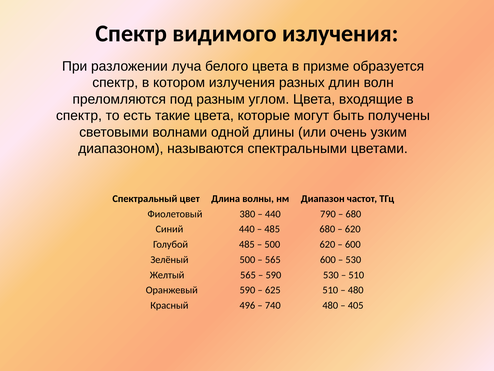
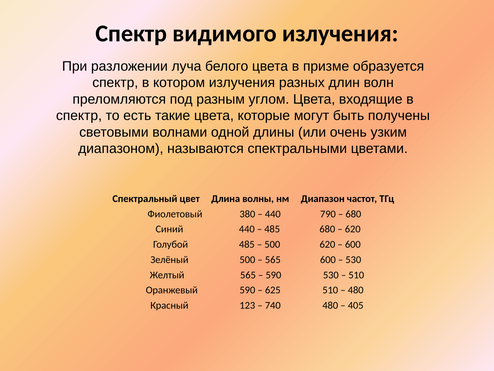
496: 496 -> 123
